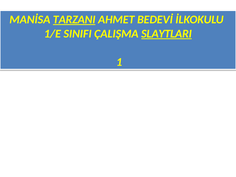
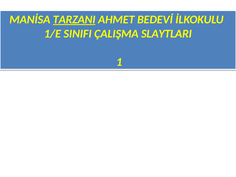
SLAYTLARI underline: present -> none
